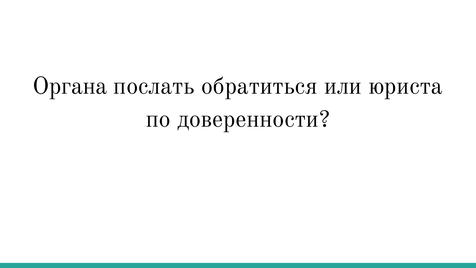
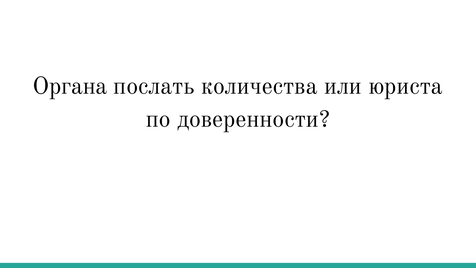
обратиться: обратиться -> количества
